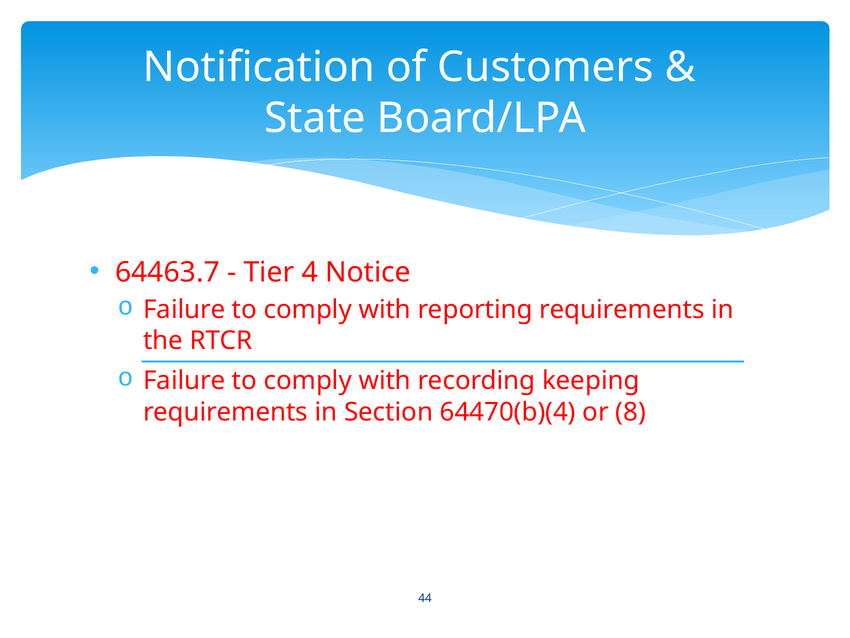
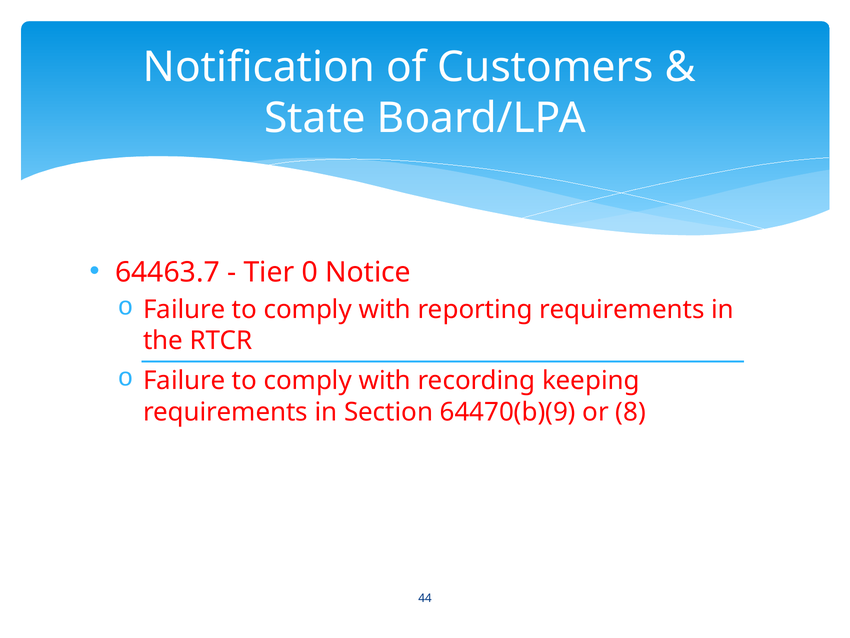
4: 4 -> 0
64470(b)(4: 64470(b)(4 -> 64470(b)(9
